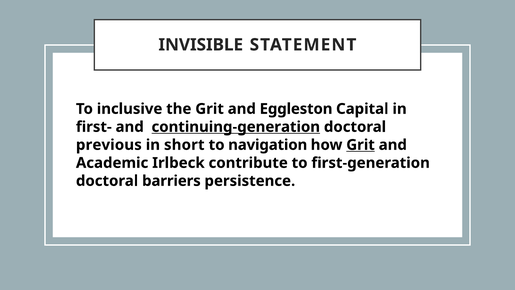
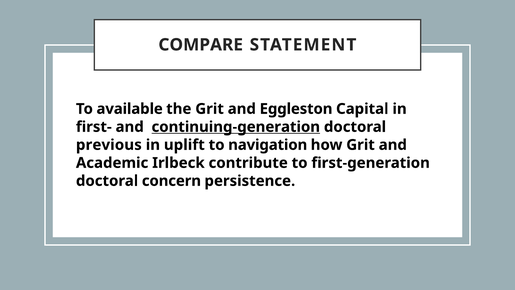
INVISIBLE: INVISIBLE -> COMPARE
inclusive: inclusive -> available
short: short -> uplift
Grit at (361, 145) underline: present -> none
barriers: barriers -> concern
